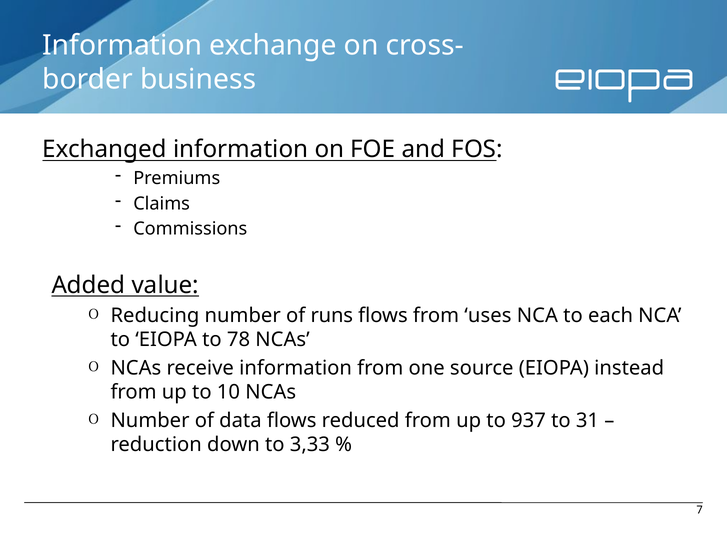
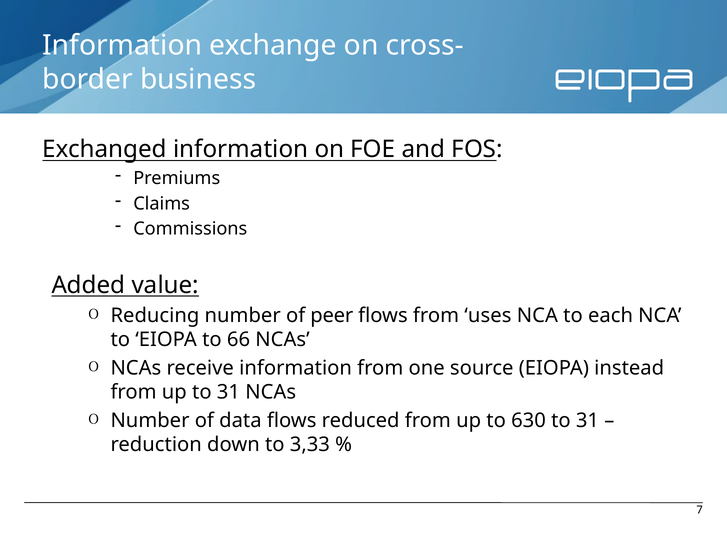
runs: runs -> peer
78: 78 -> 66
up to 10: 10 -> 31
937: 937 -> 630
